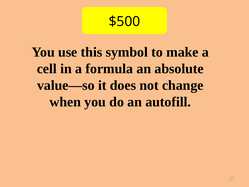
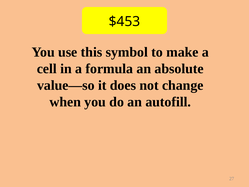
$500: $500 -> $453
